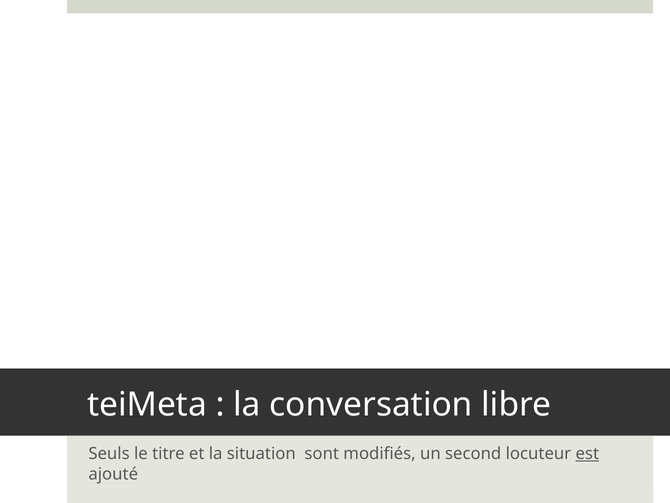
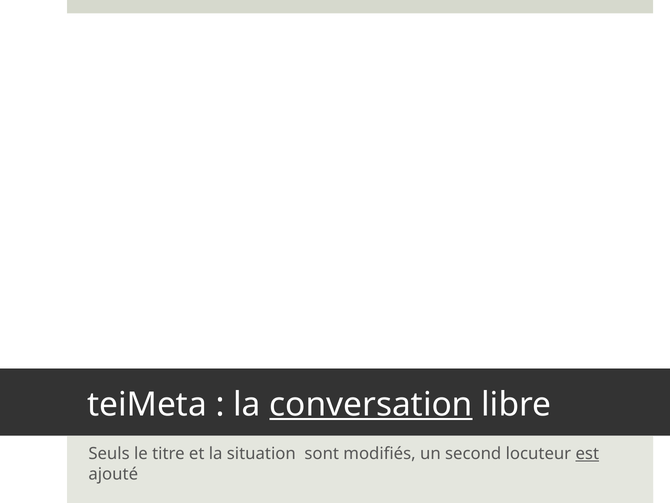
conversation underline: none -> present
